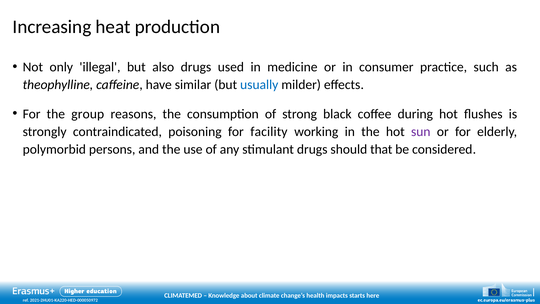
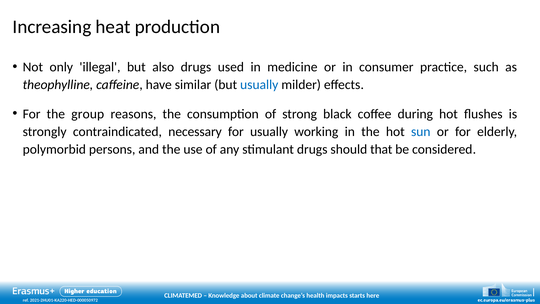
poisoning: poisoning -> necessary
for facility: facility -> usually
sun colour: purple -> blue
